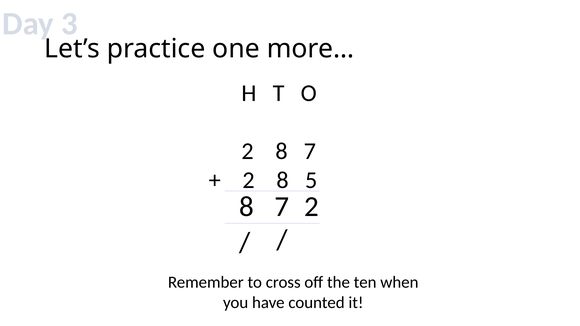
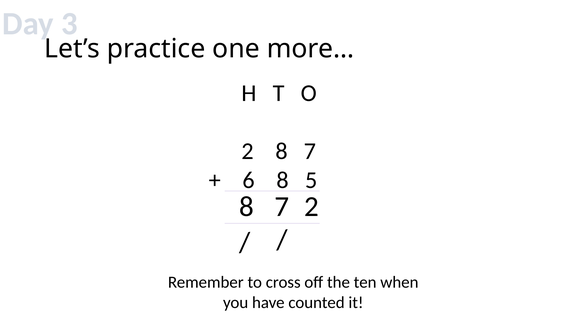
2 at (249, 180): 2 -> 6
